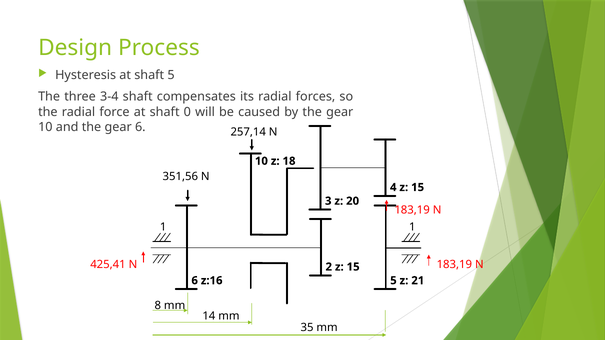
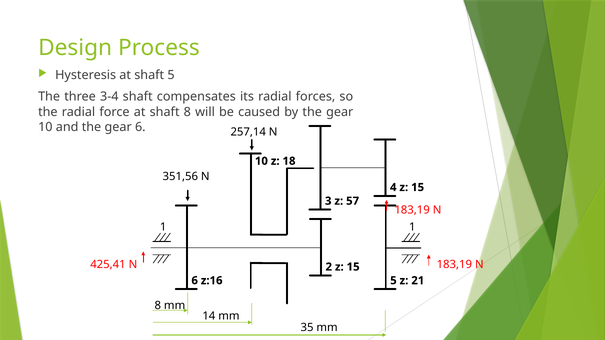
shaft 0: 0 -> 8
20: 20 -> 57
